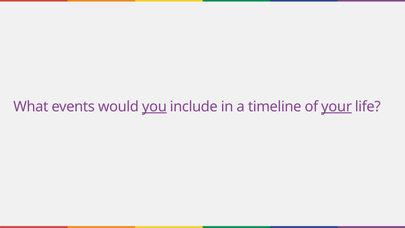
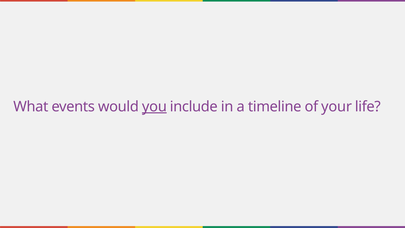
your underline: present -> none
